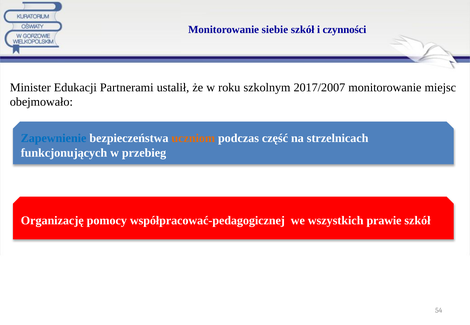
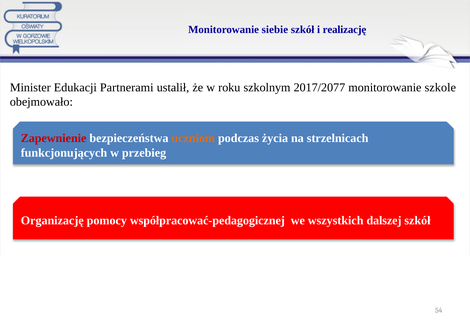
czynności: czynności -> realizację
2017/2007: 2017/2007 -> 2017/2077
miejsc: miejsc -> szkole
Zapewnienie colour: blue -> red
część: część -> życia
prawie: prawie -> dalszej
